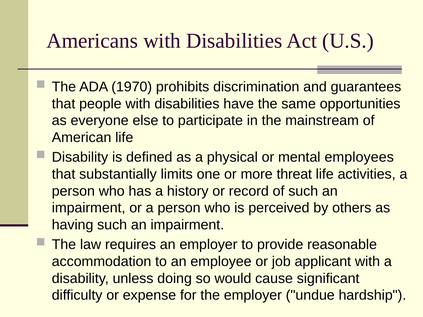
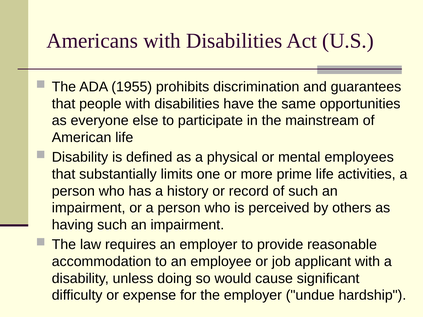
1970: 1970 -> 1955
threat: threat -> prime
